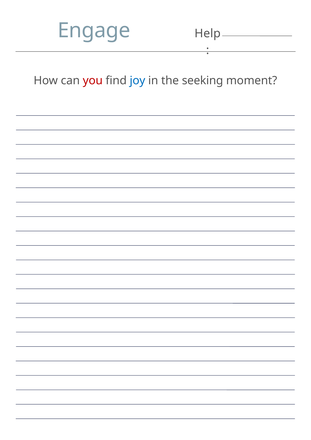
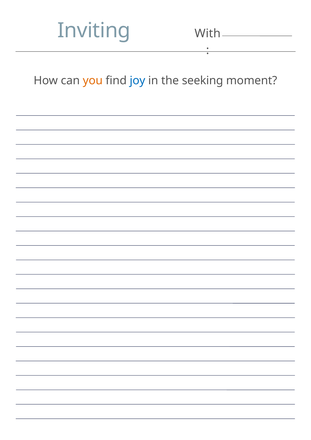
Engage: Engage -> Inviting
Help: Help -> With
you colour: red -> orange
